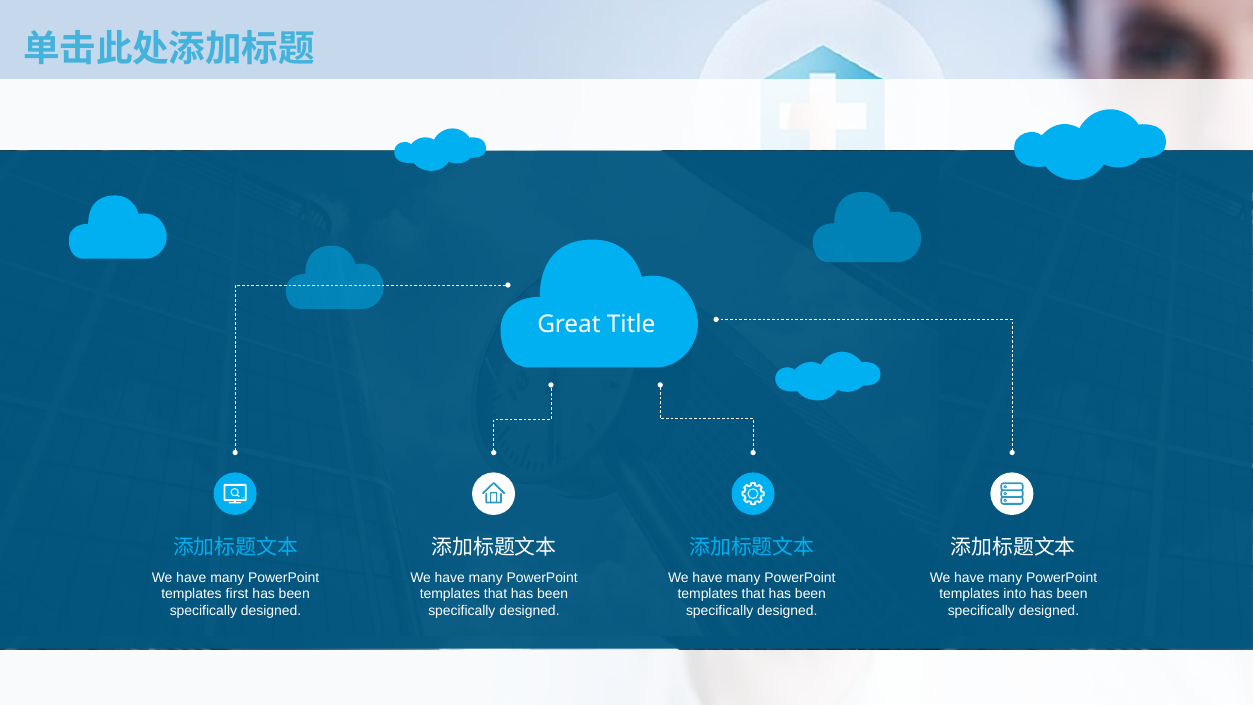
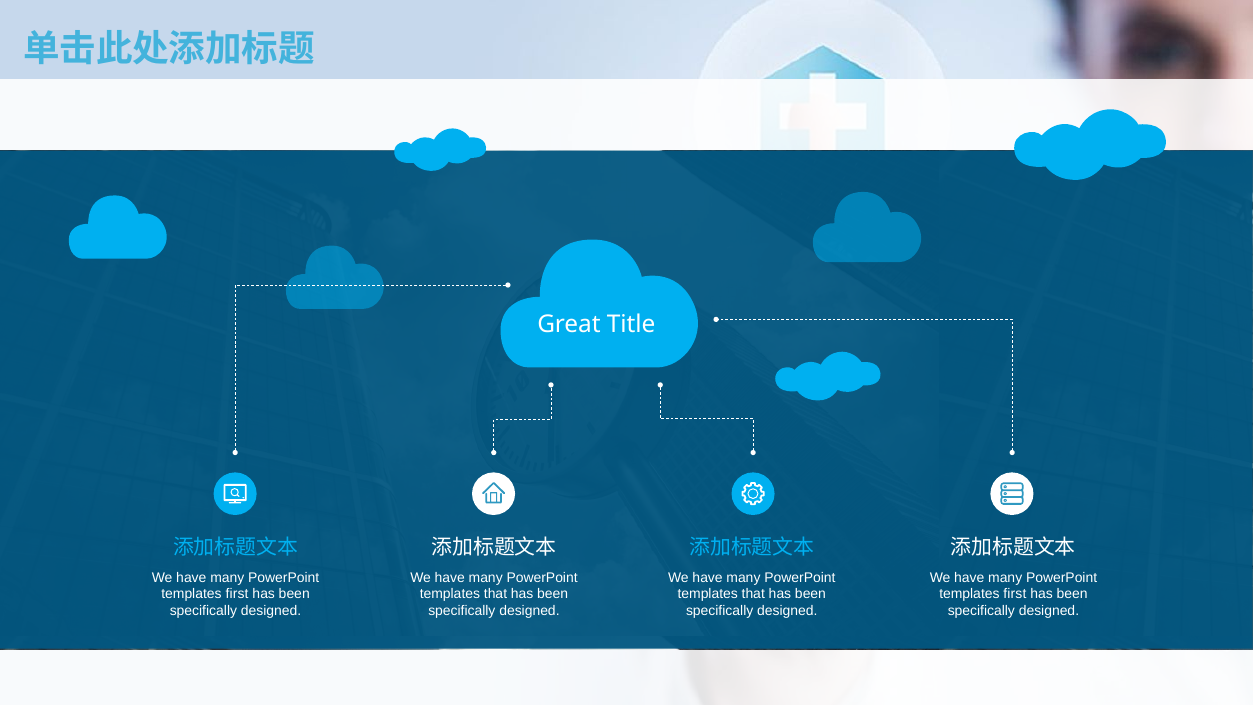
into at (1015, 594): into -> first
